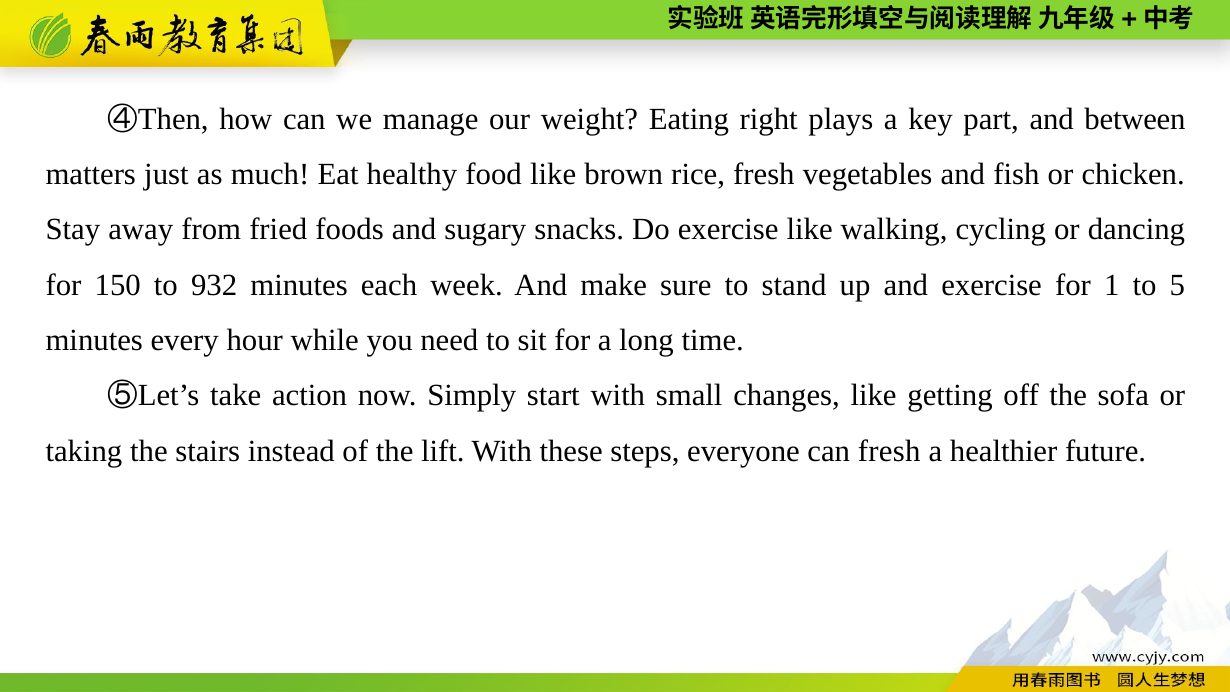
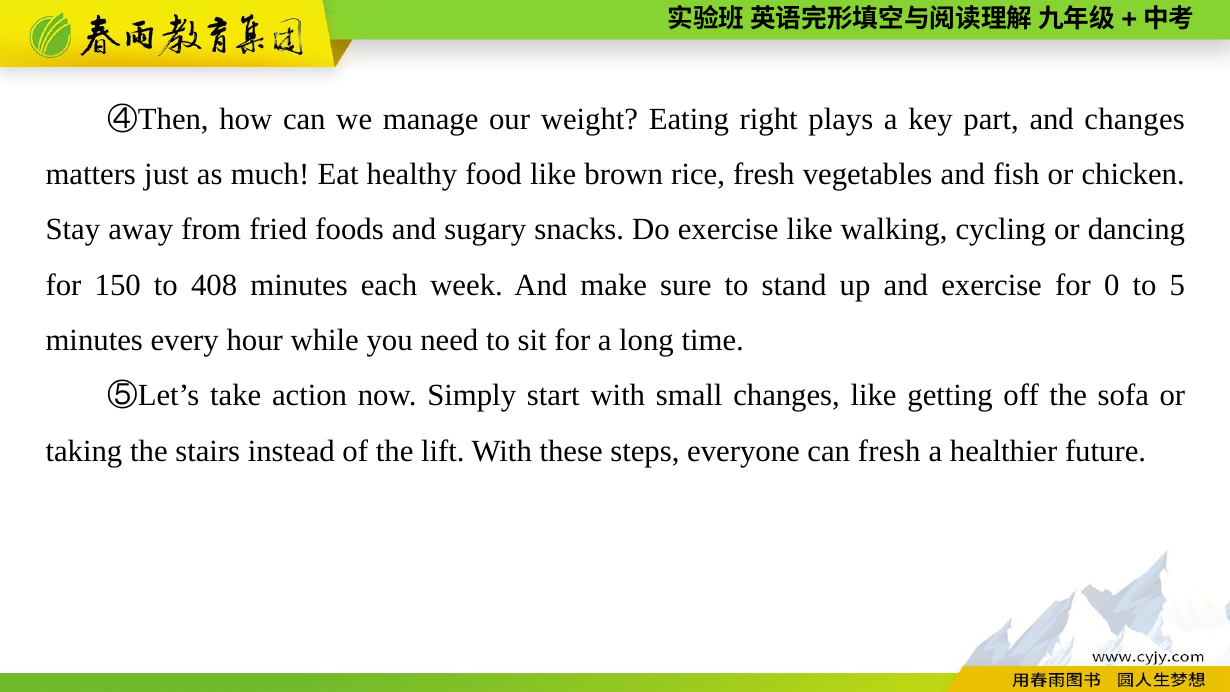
and between: between -> changes
932: 932 -> 408
1: 1 -> 0
